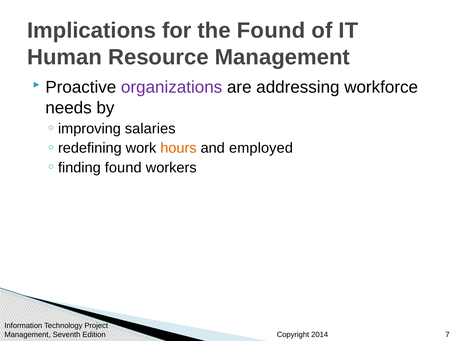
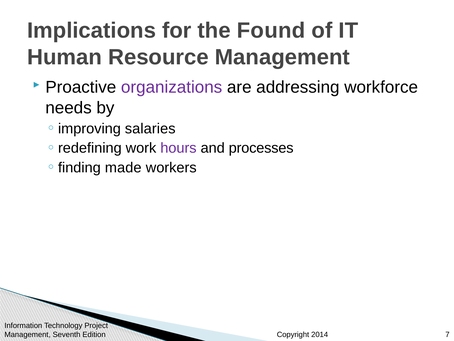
hours colour: orange -> purple
employed: employed -> processes
found at (123, 167): found -> made
